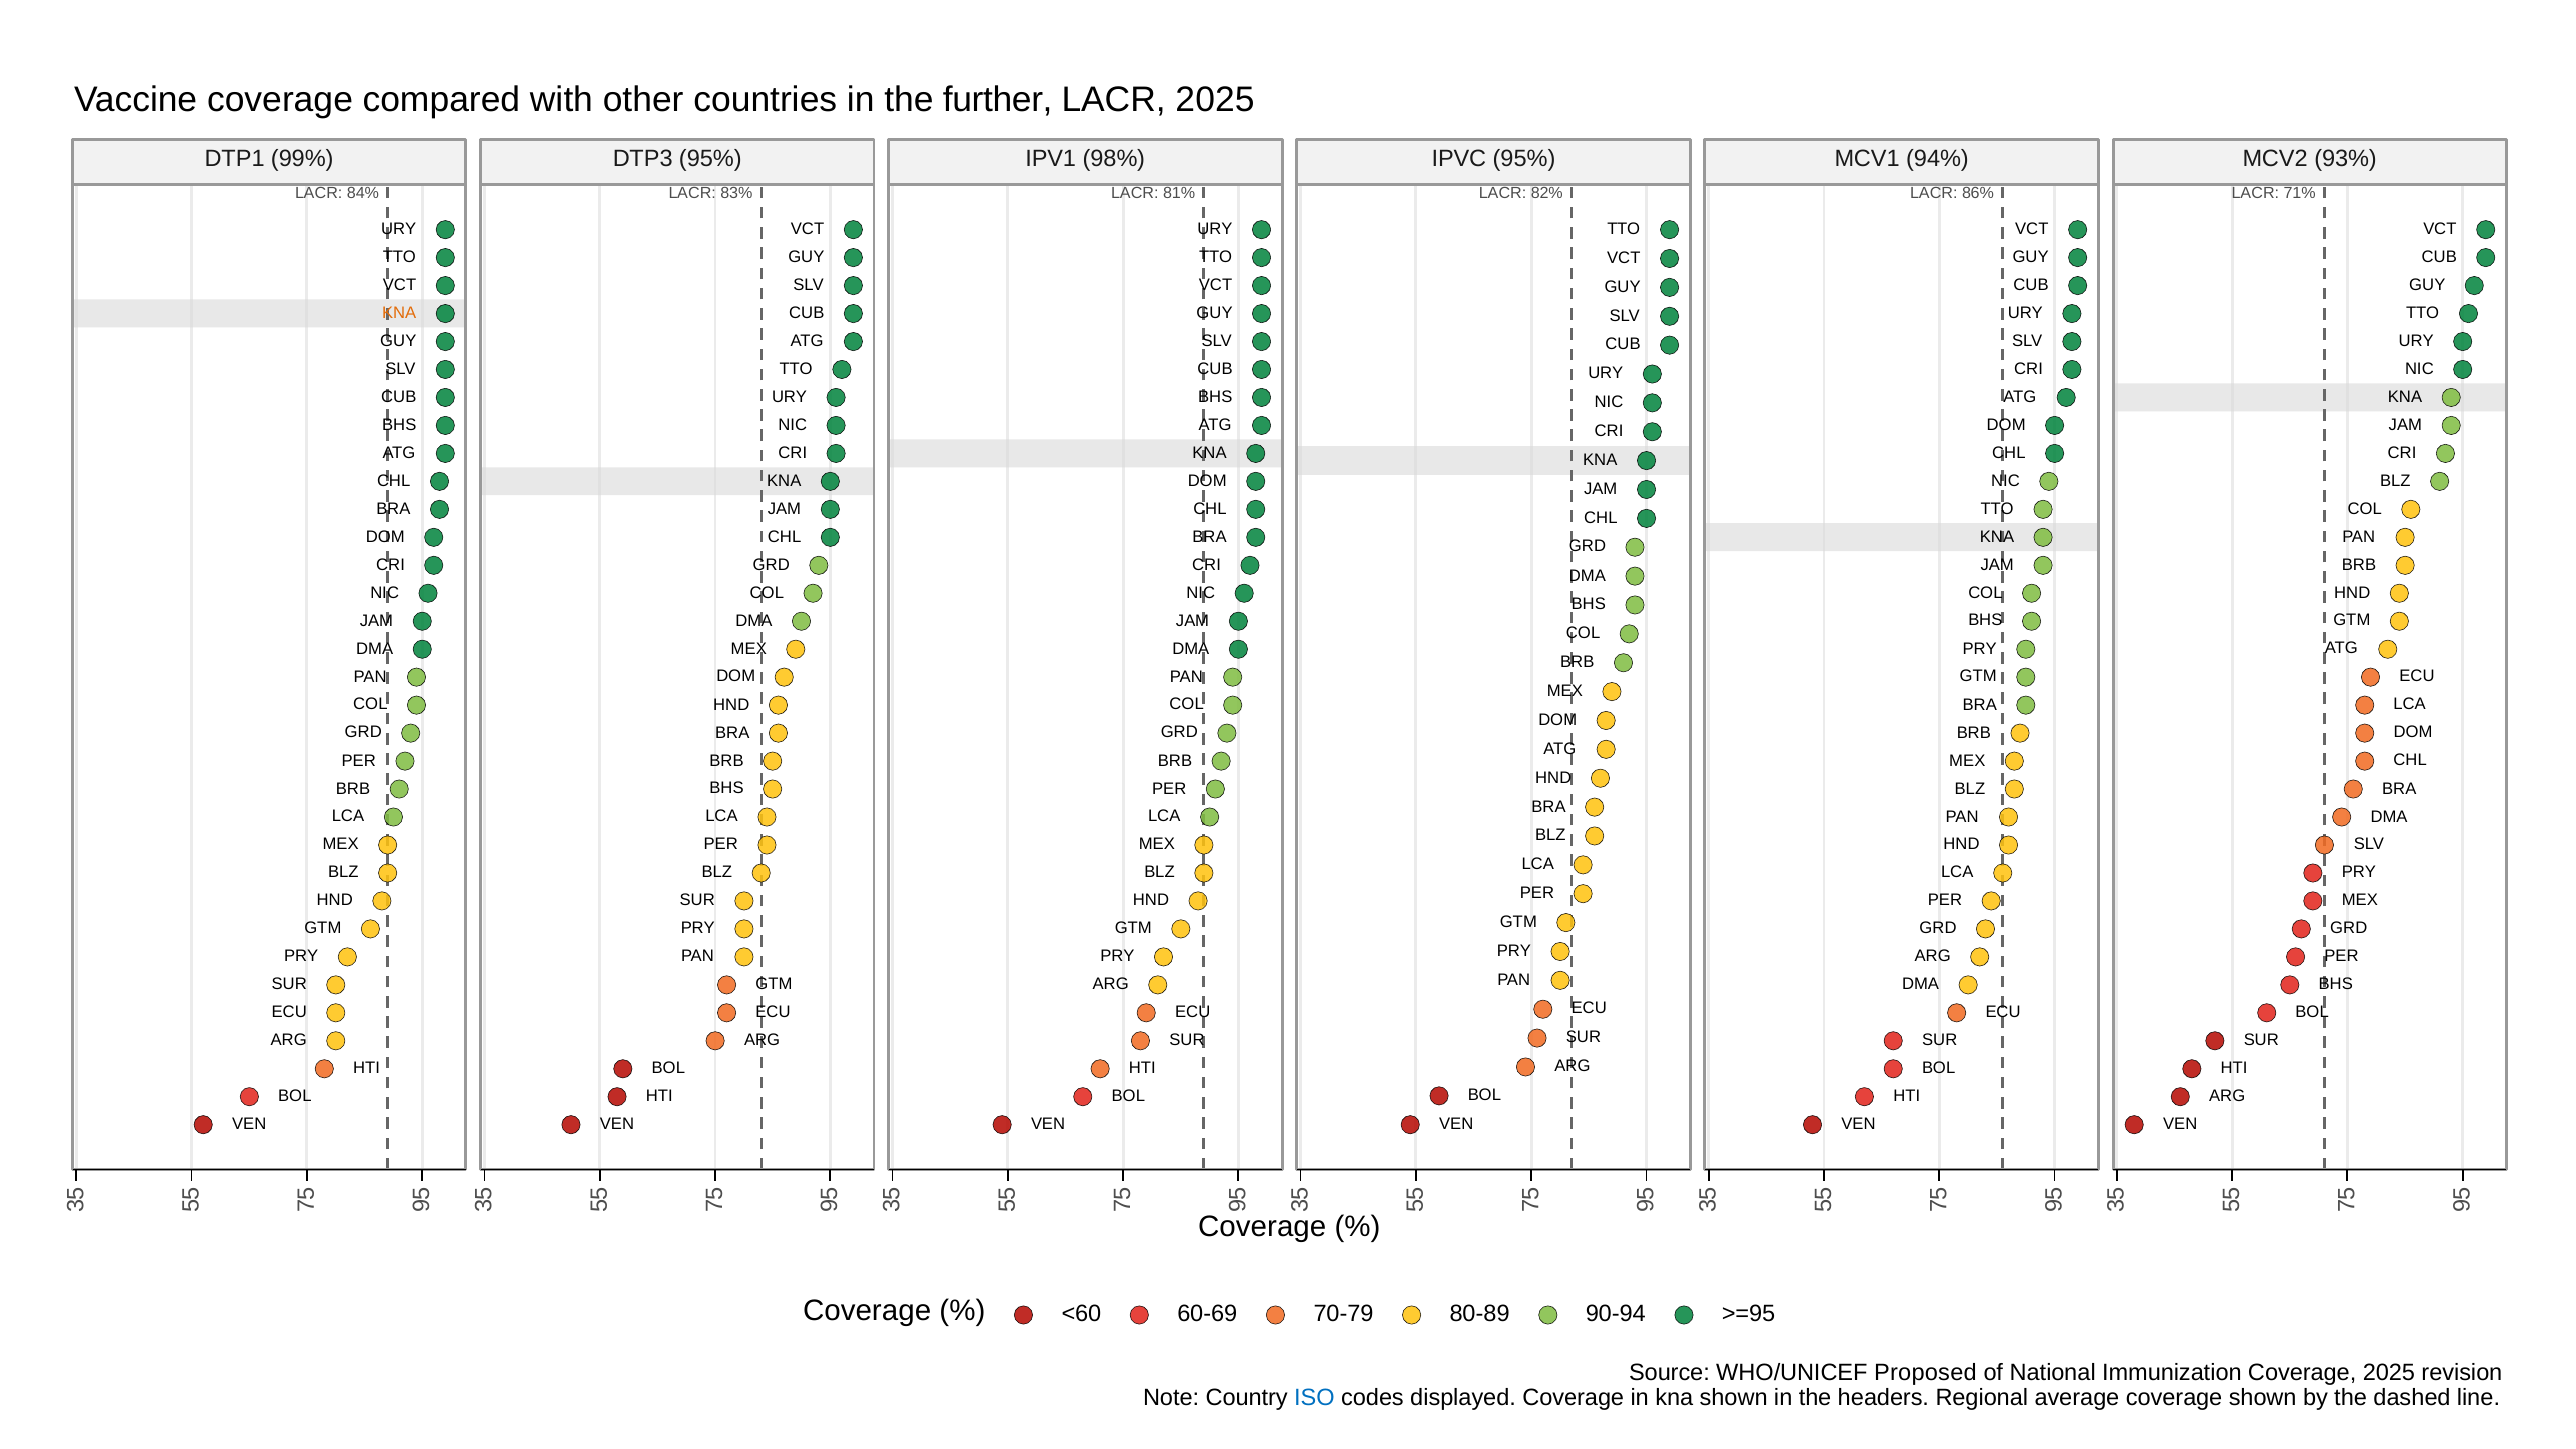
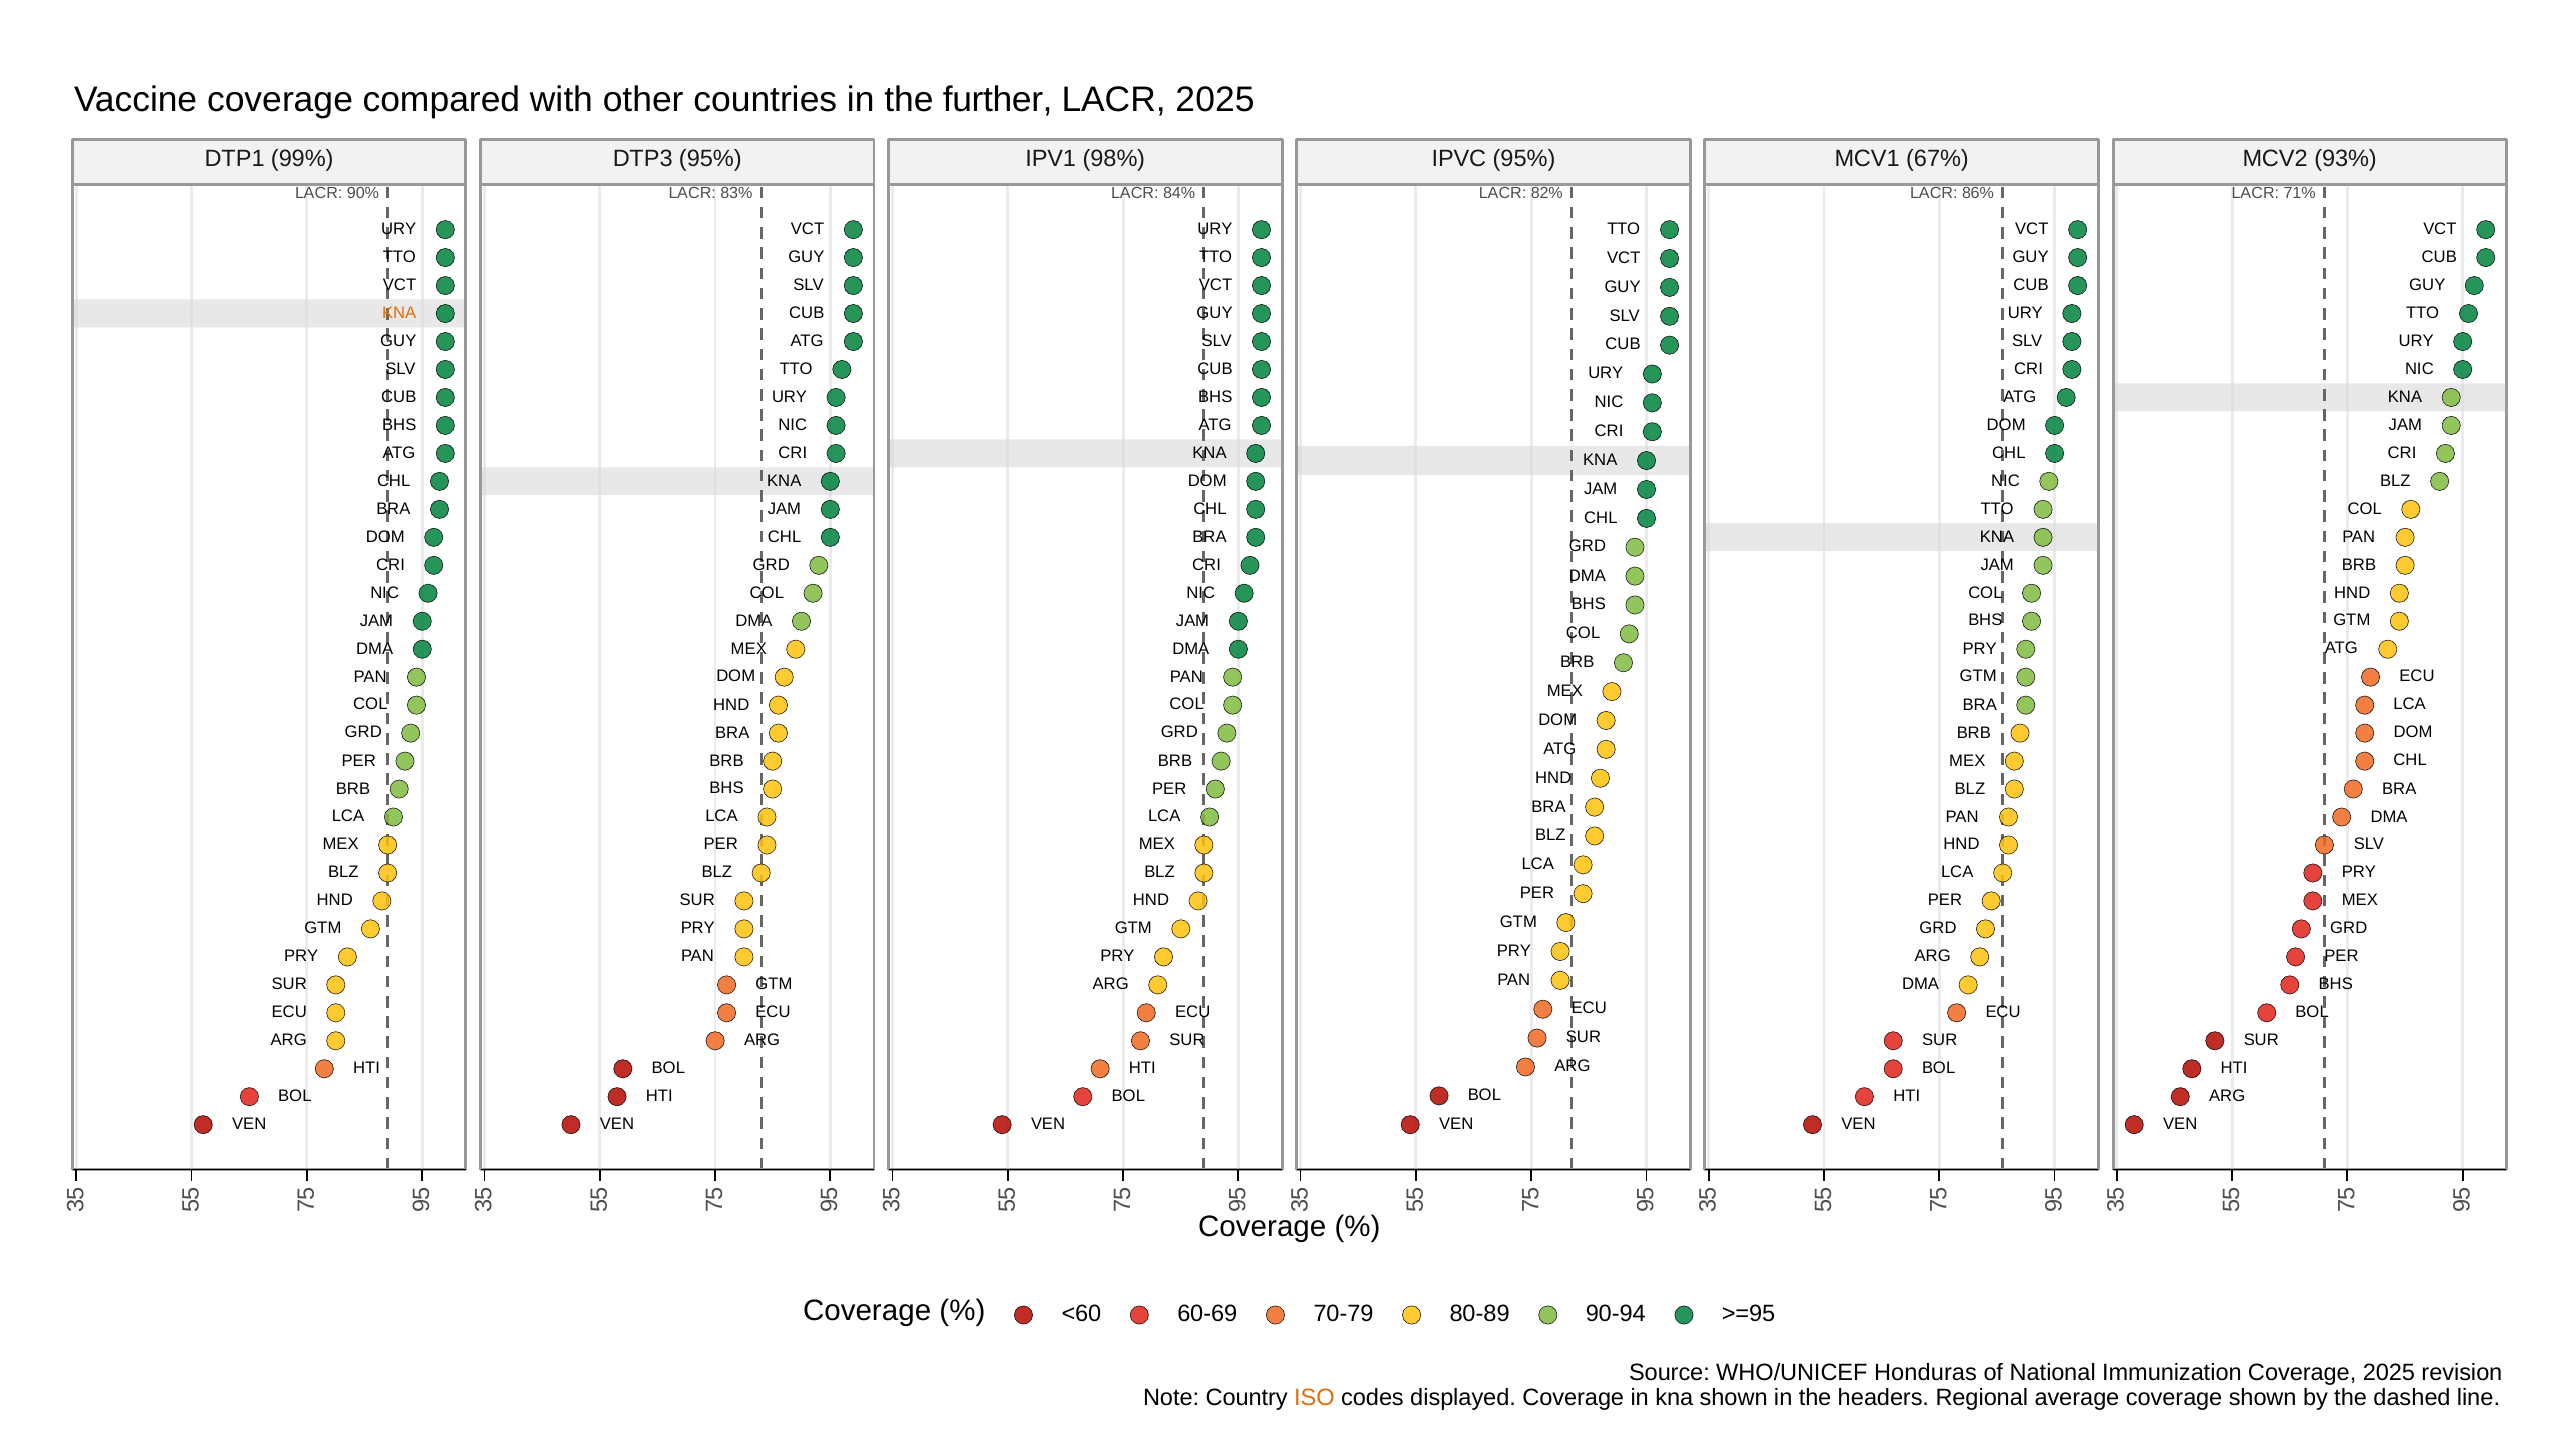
94%: 94% -> 67%
84%: 84% -> 90%
81%: 81% -> 84%
Proposed: Proposed -> Honduras
ISO colour: blue -> orange
